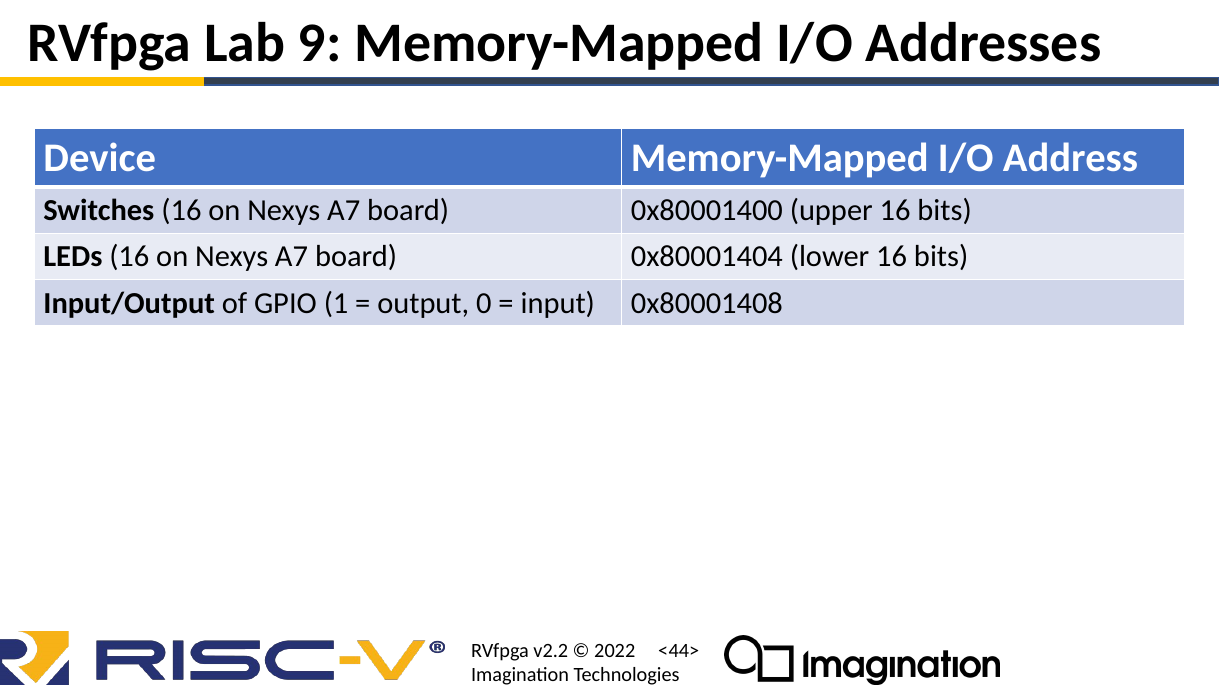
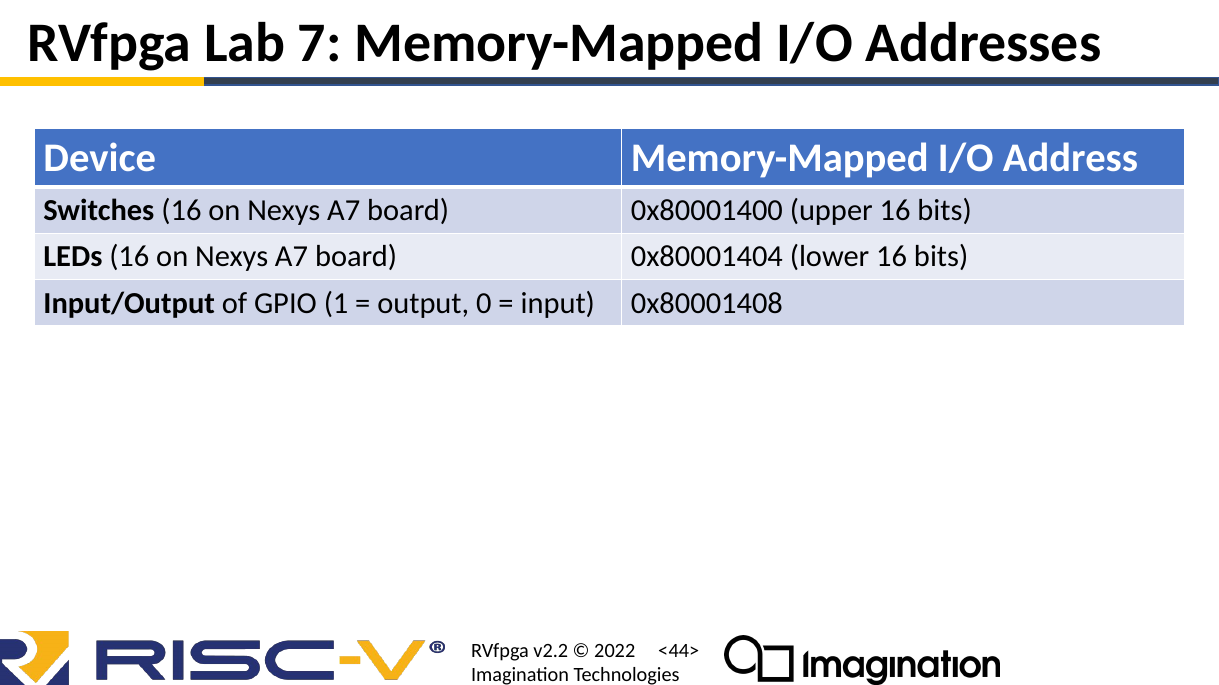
9: 9 -> 7
